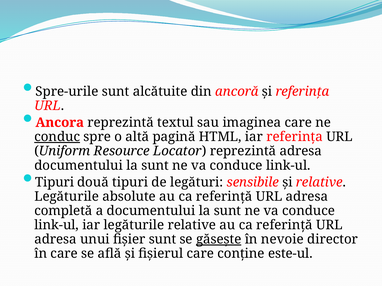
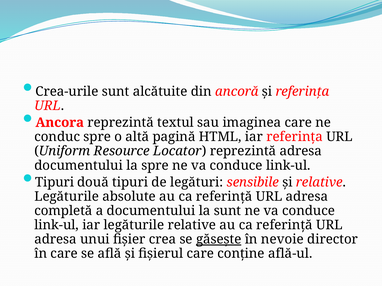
Spre-urile: Spre-urile -> Crea-urile
conduc underline: present -> none
sunt at (155, 166): sunt -> spre
fișier sunt: sunt -> crea
este-ul: este-ul -> află-ul
